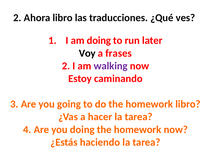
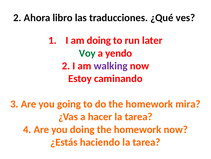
Voy colour: black -> green
frases: frases -> yendo
homework libro: libro -> mira
